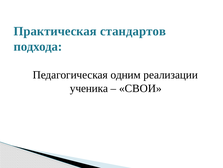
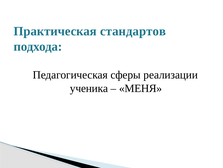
одним: одним -> сферы
СВОИ: СВОИ -> МЕНЯ
